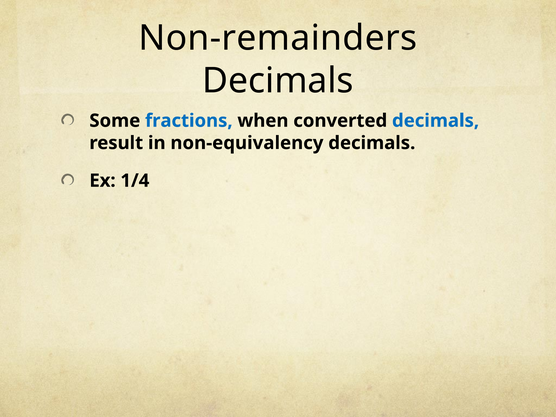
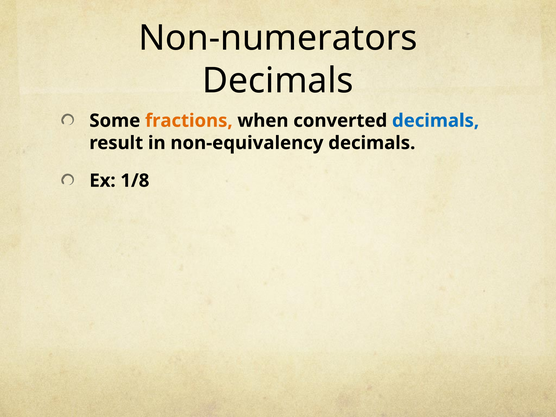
Non-remainders: Non-remainders -> Non-numerators
fractions colour: blue -> orange
1/4: 1/4 -> 1/8
